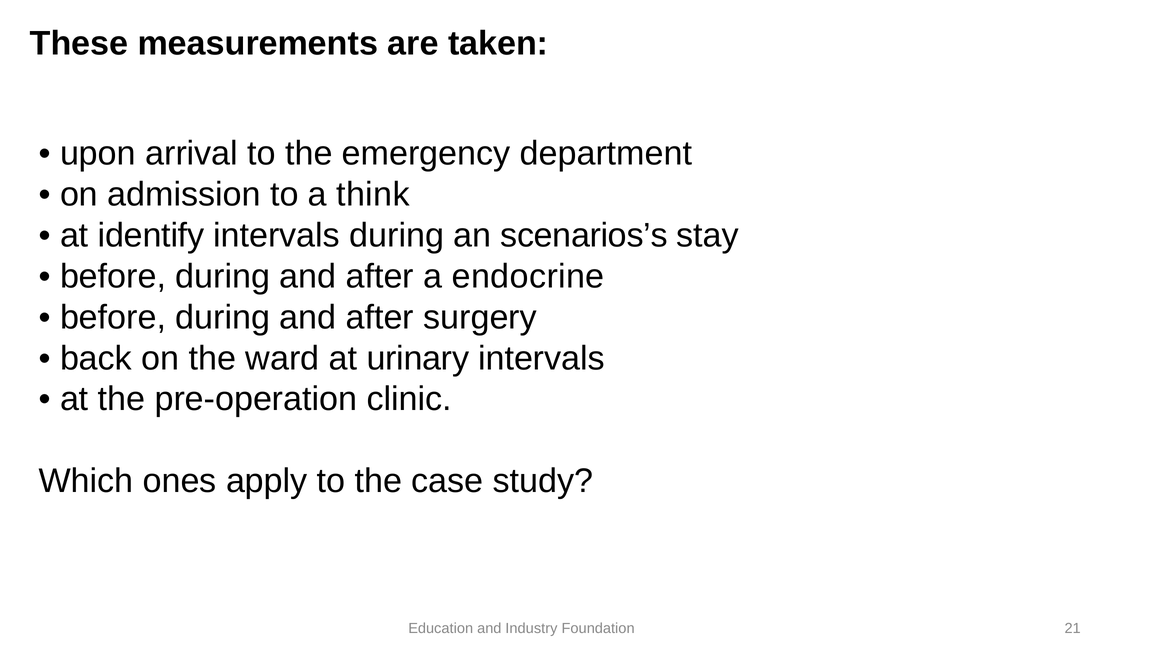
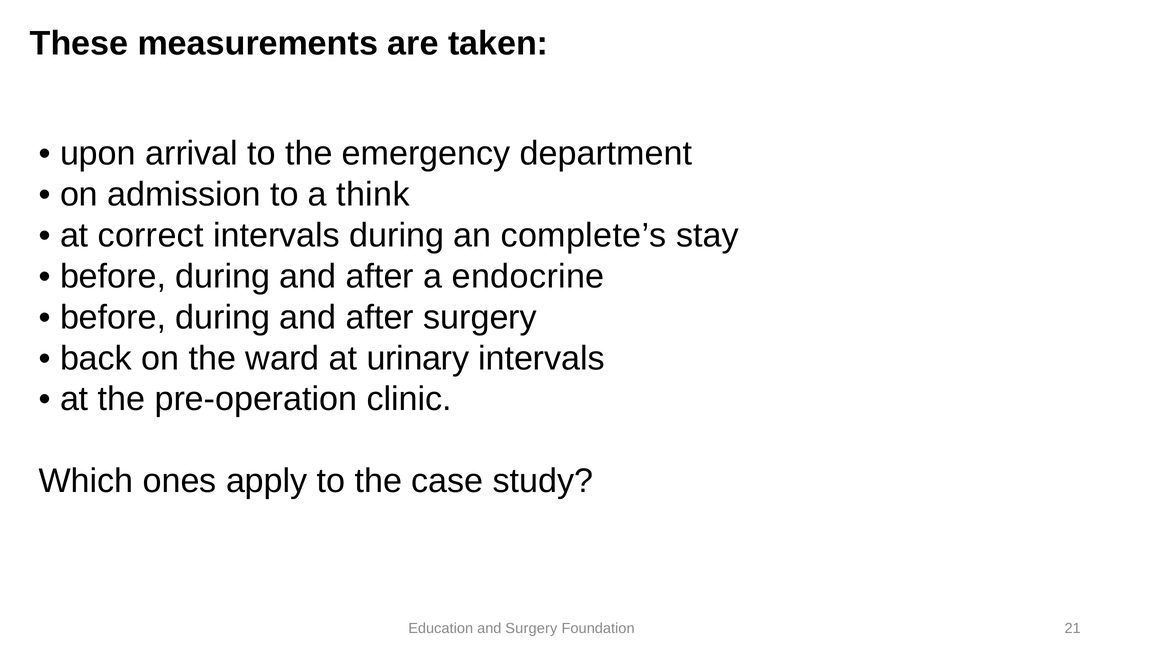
identify: identify -> correct
scenarios’s: scenarios’s -> complete’s
and Industry: Industry -> Surgery
